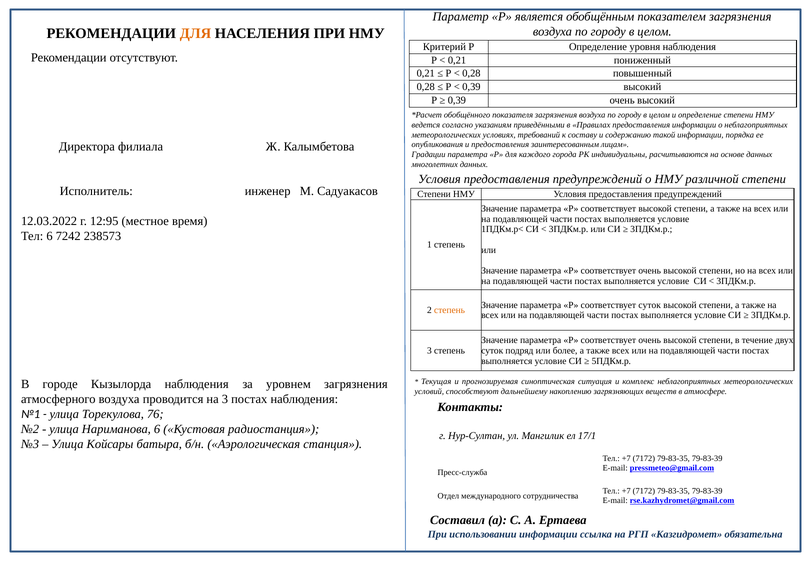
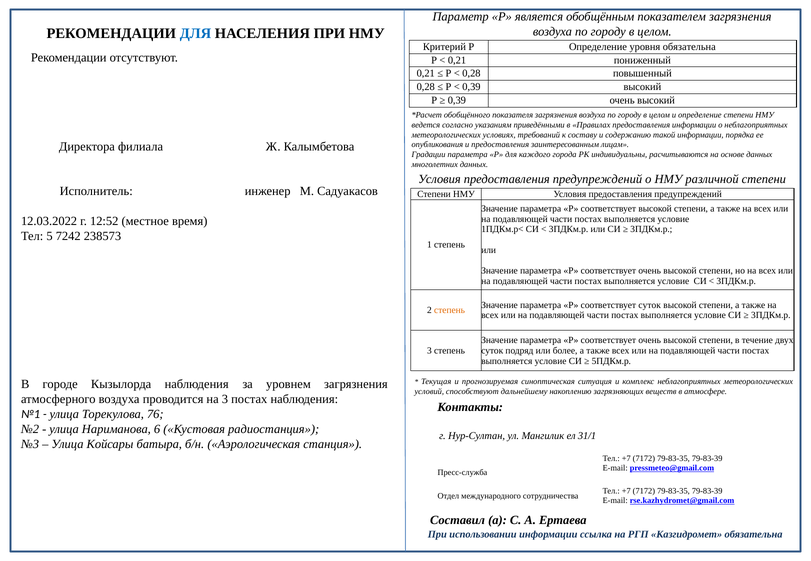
ДЛЯ at (195, 34) colour: orange -> blue
уровня наблюдения: наблюдения -> обязательна
12:95: 12:95 -> 12:52
Тел 6: 6 -> 5
17/1: 17/1 -> 31/1
